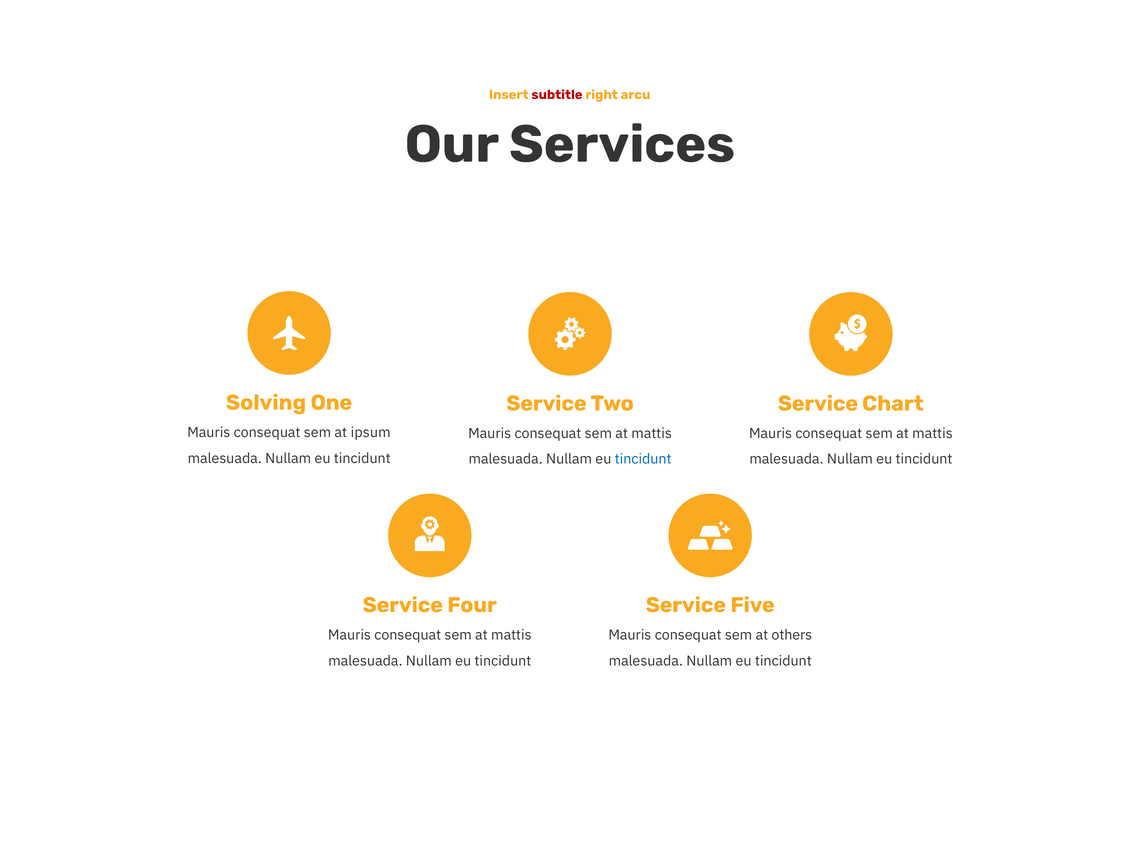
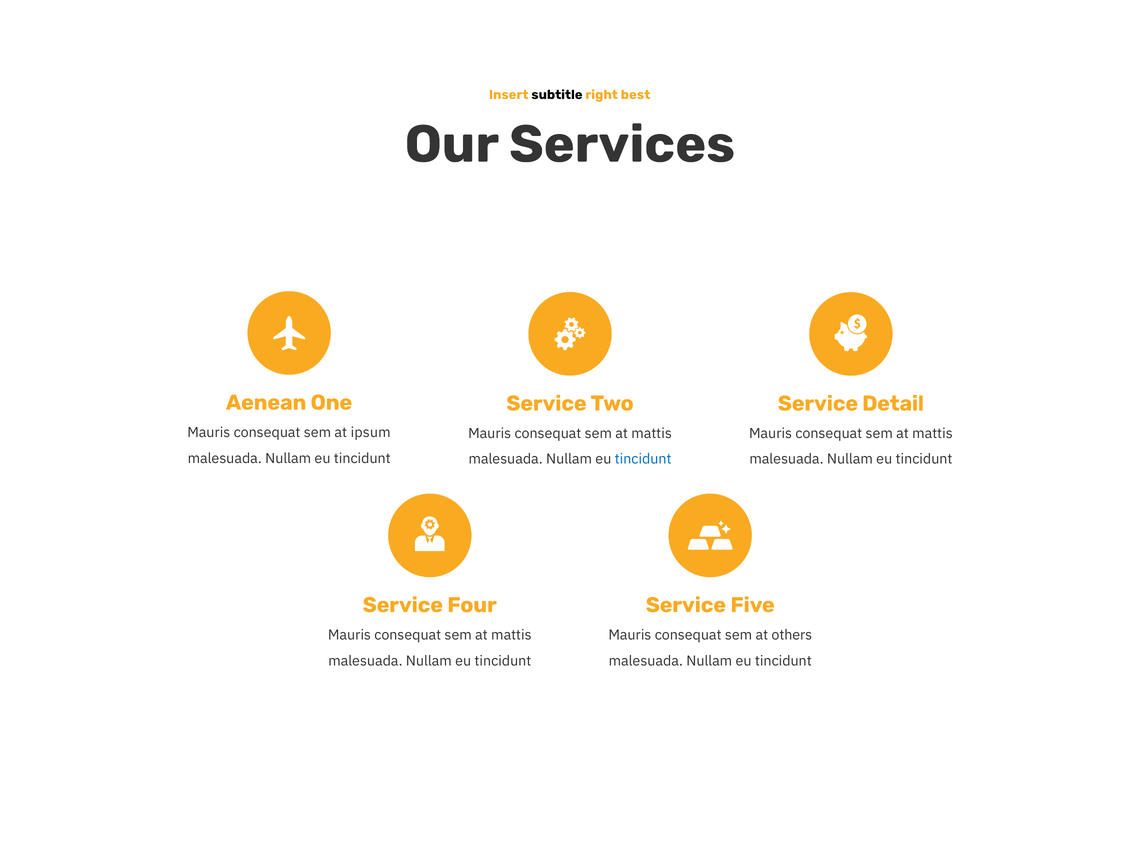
subtitle colour: red -> black
arcu: arcu -> best
Solving: Solving -> Aenean
Chart: Chart -> Detail
